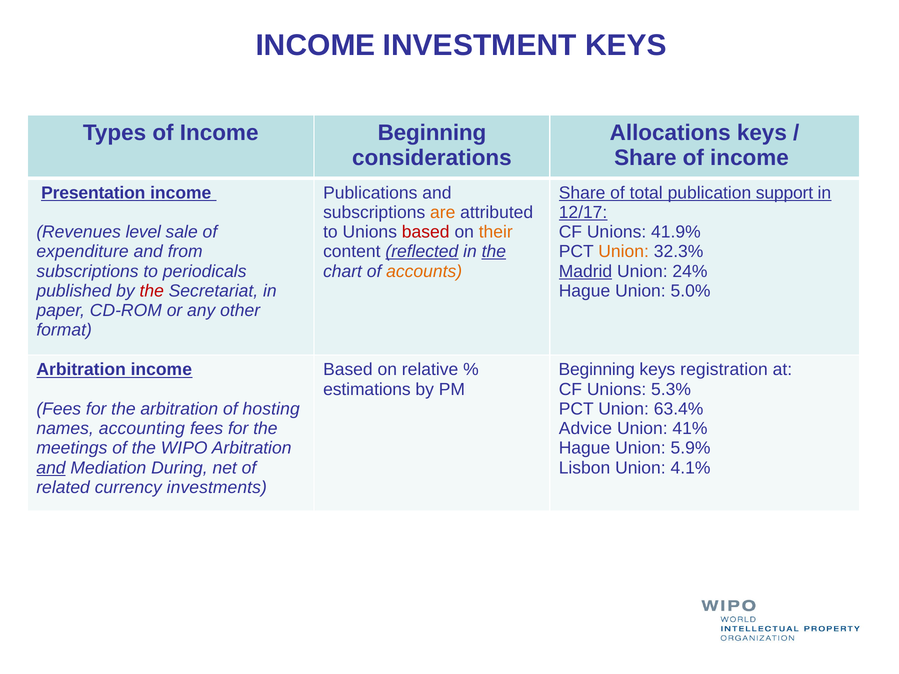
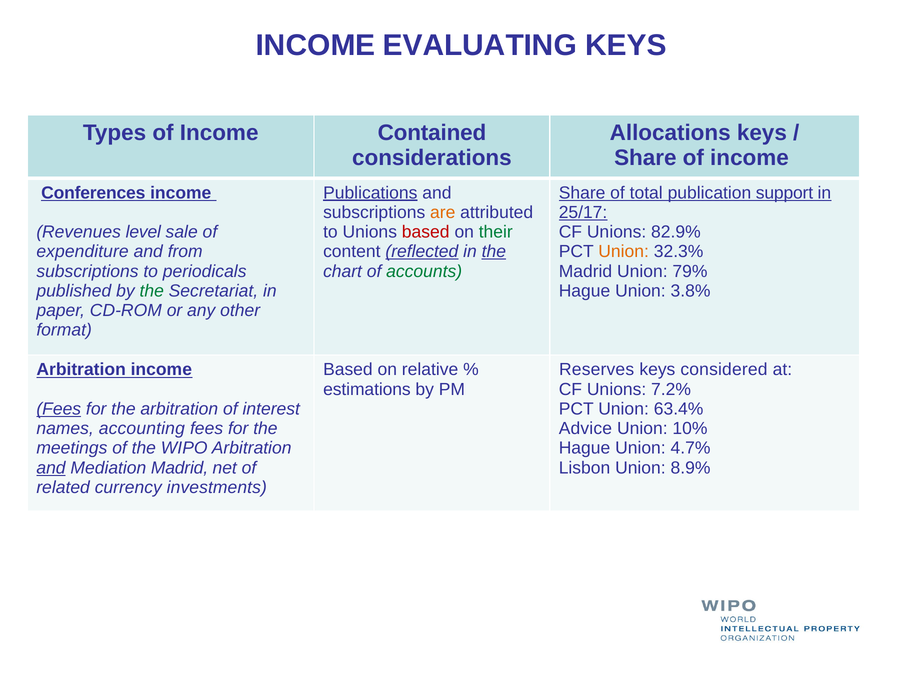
INVESTMENT: INVESTMENT -> EVALUATING
Income Beginning: Beginning -> Contained
Presentation: Presentation -> Conferences
Publications underline: none -> present
12/17: 12/17 -> 25/17
their colour: orange -> green
41.9%: 41.9% -> 82.9%
accounts colour: orange -> green
Madrid at (585, 271) underline: present -> none
24%: 24% -> 79%
the at (152, 291) colour: red -> green
5.0%: 5.0% -> 3.8%
Beginning at (597, 370): Beginning -> Reserves
registration: registration -> considered
5.3%: 5.3% -> 7.2%
Fees at (59, 409) underline: none -> present
hosting: hosting -> interest
41%: 41% -> 10%
5.9%: 5.9% -> 4.7%
Mediation During: During -> Madrid
4.1%: 4.1% -> 8.9%
